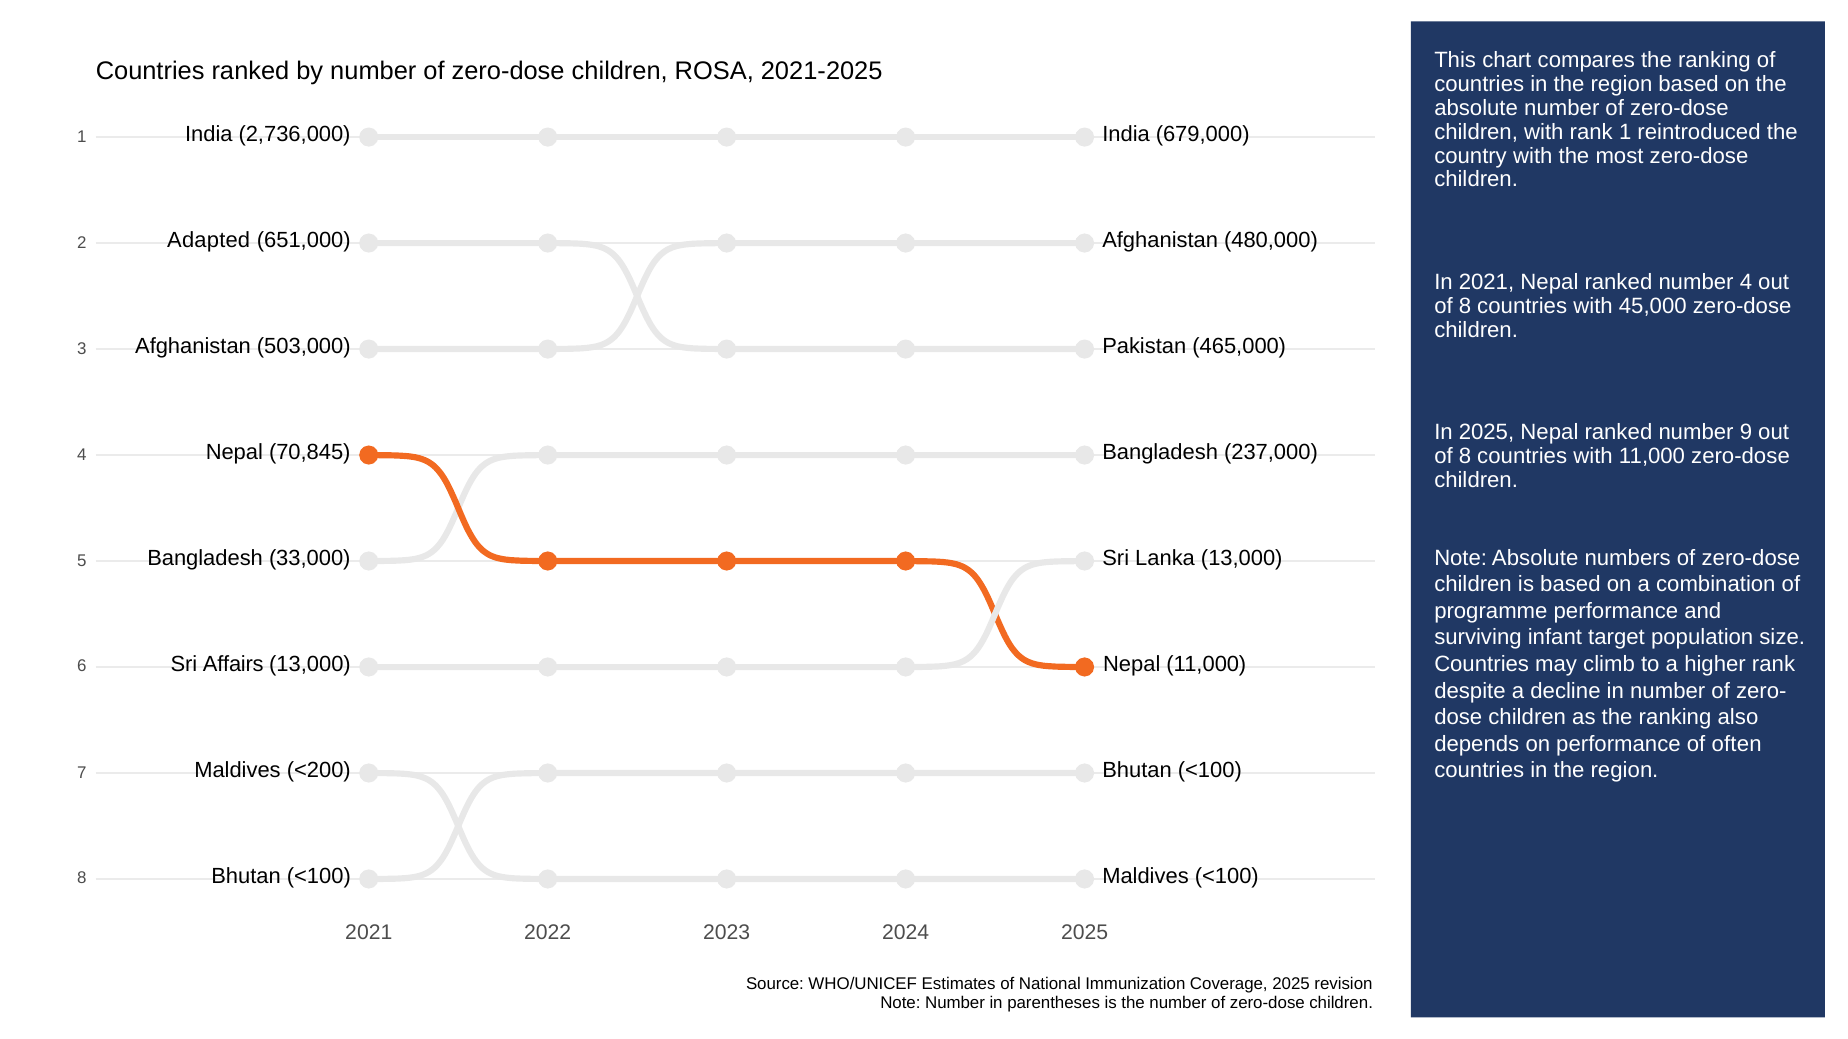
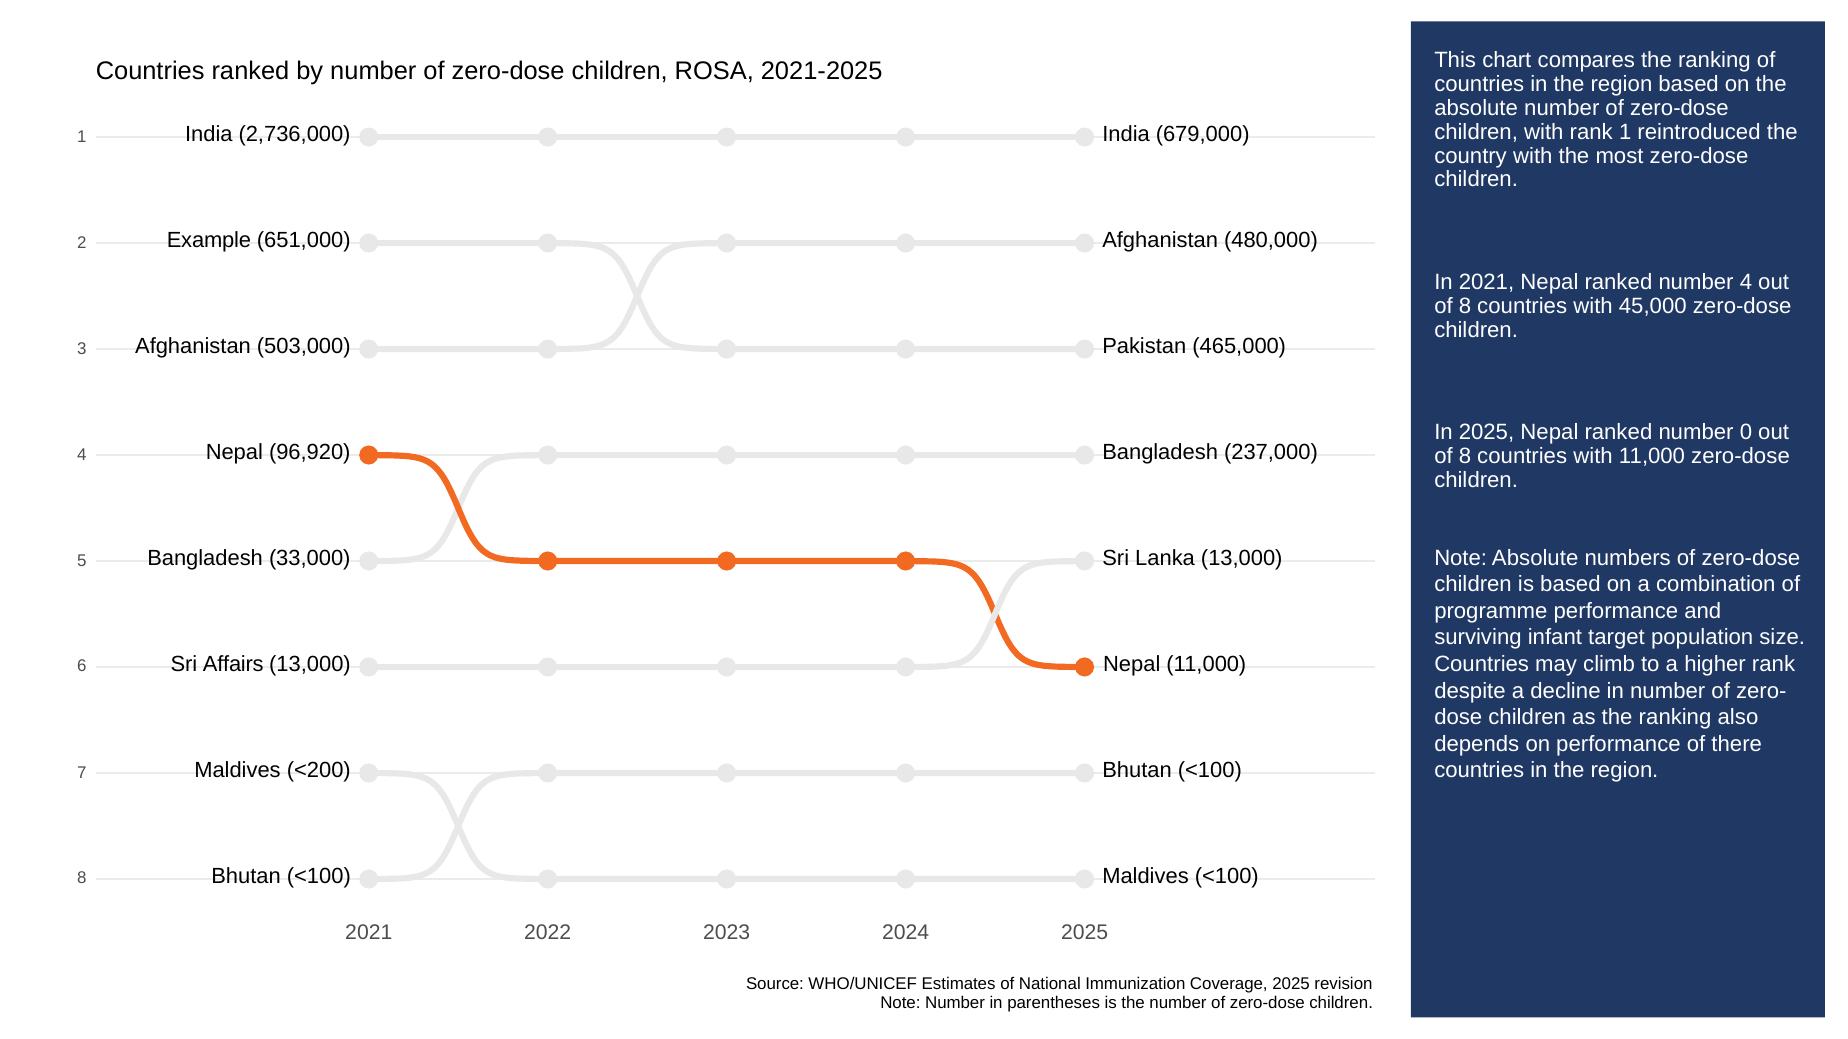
Adapted: Adapted -> Example
9: 9 -> 0
70,845: 70,845 -> 96,920
often: often -> there
